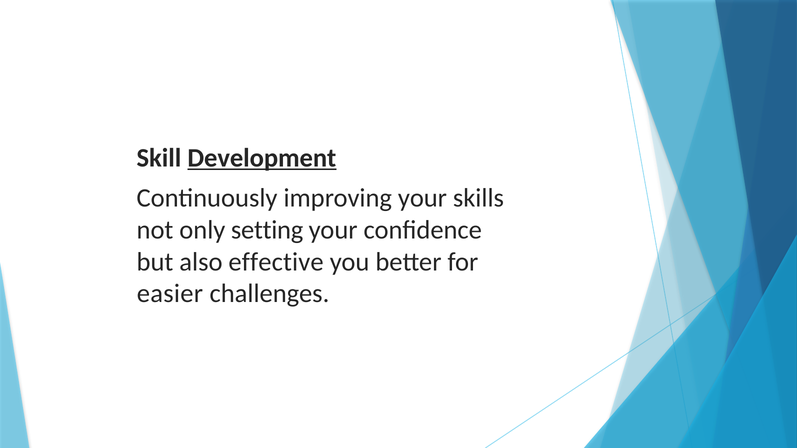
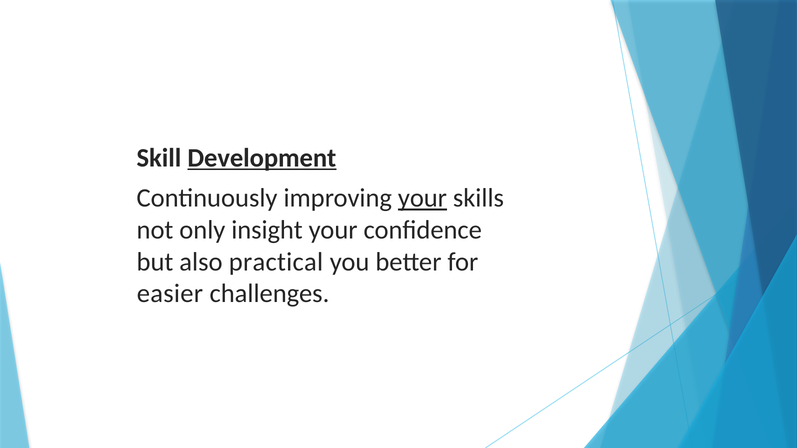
your at (422, 198) underline: none -> present
setting: setting -> insight
effective: effective -> practical
